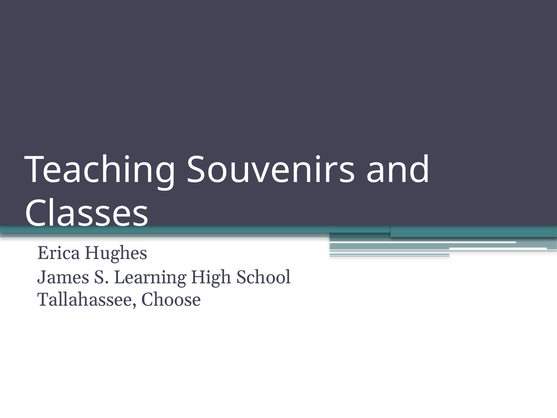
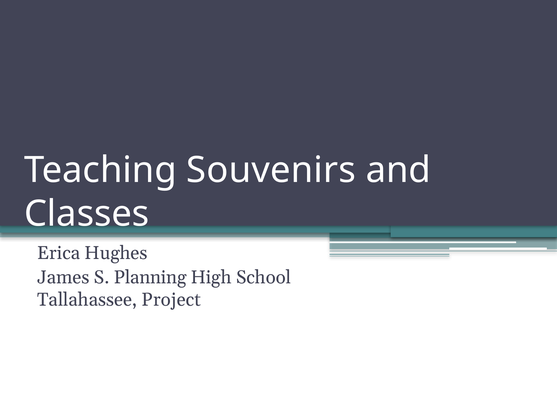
Learning: Learning -> Planning
Choose: Choose -> Project
